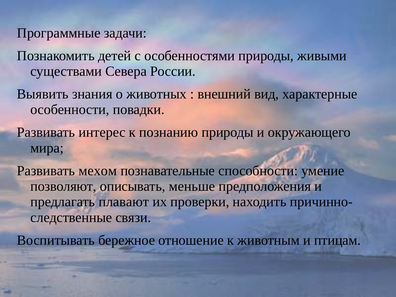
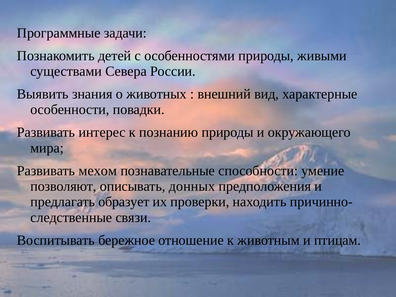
меньше: меньше -> донных
плавают: плавают -> образует
